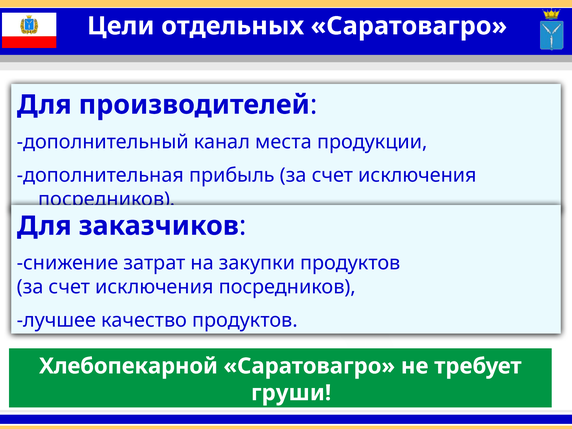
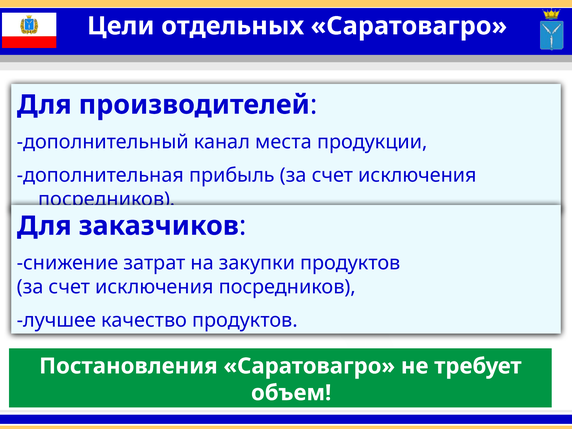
Хлебопекарной: Хлебопекарной -> Постановления
груши: груши -> объем
